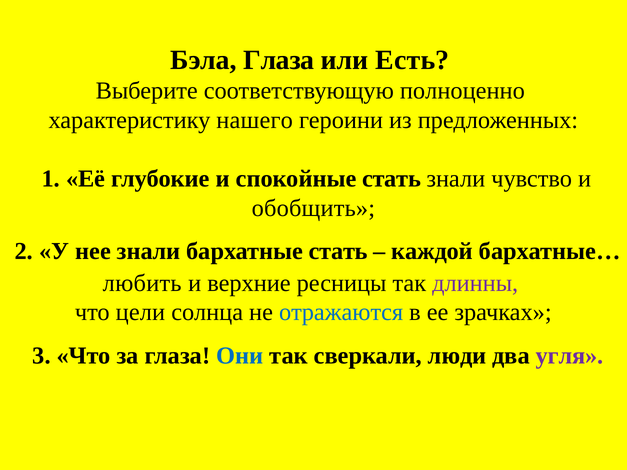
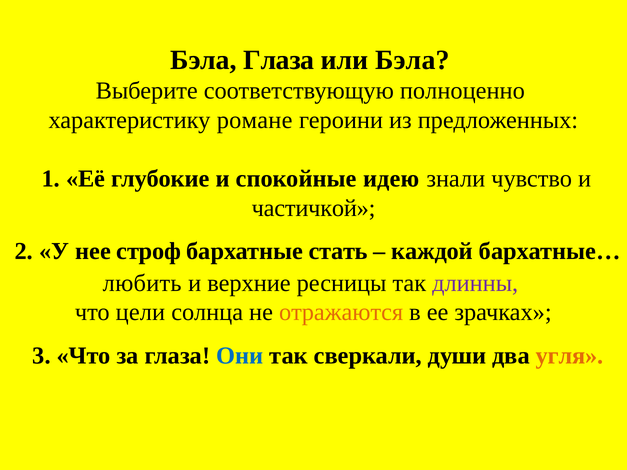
или Есть: Есть -> Бэла
нашего: нашего -> романе
спокойные стать: стать -> идею
обобщить: обобщить -> частичкой
нее знали: знали -> строф
отражаются colour: blue -> orange
люди: люди -> души
угля colour: purple -> orange
